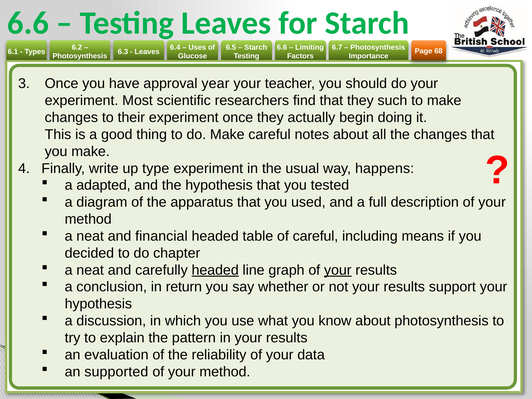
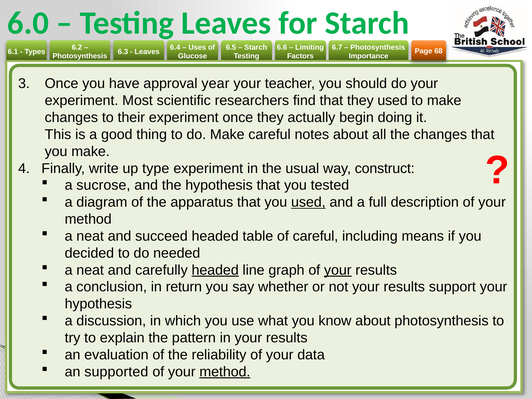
6.6 at (28, 23): 6.6 -> 6.0
they such: such -> used
happens: happens -> construct
adapted: adapted -> sucrose
used at (308, 202) underline: none -> present
financial: financial -> succeed
chapter: chapter -> needed
method at (225, 372) underline: none -> present
